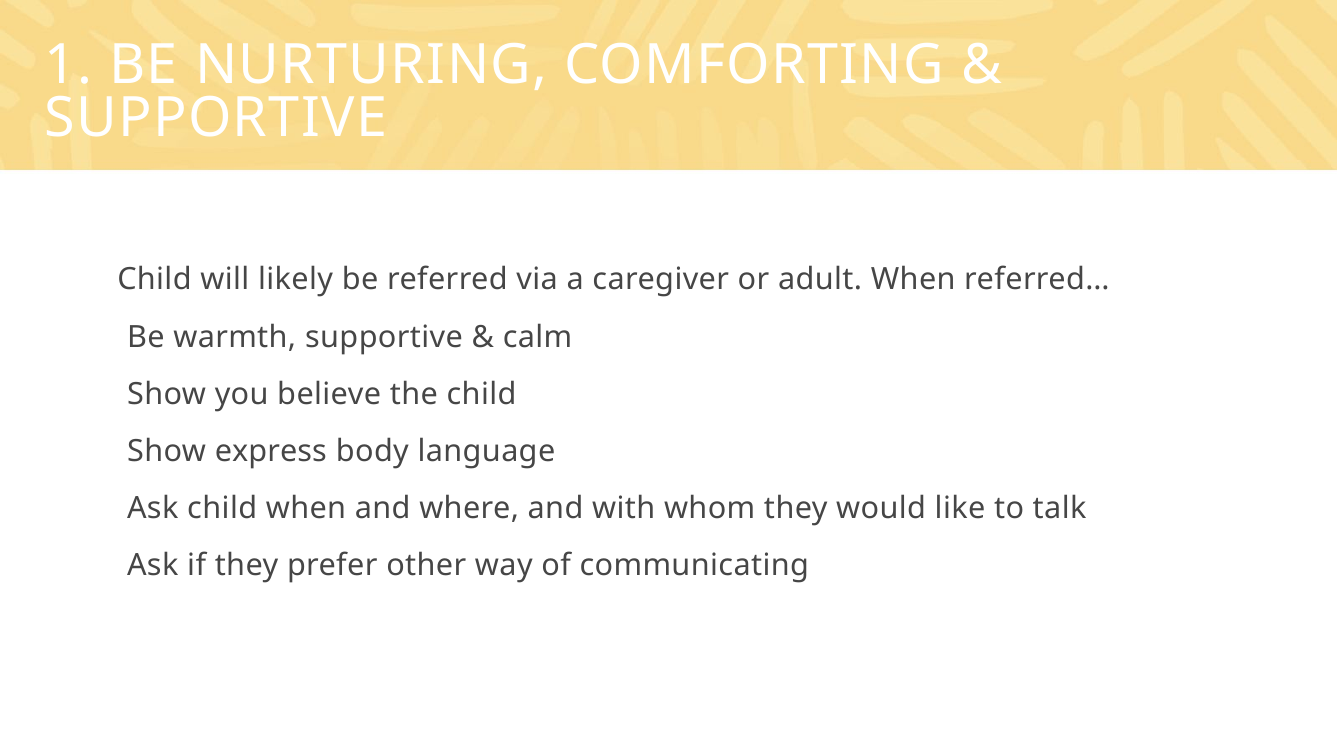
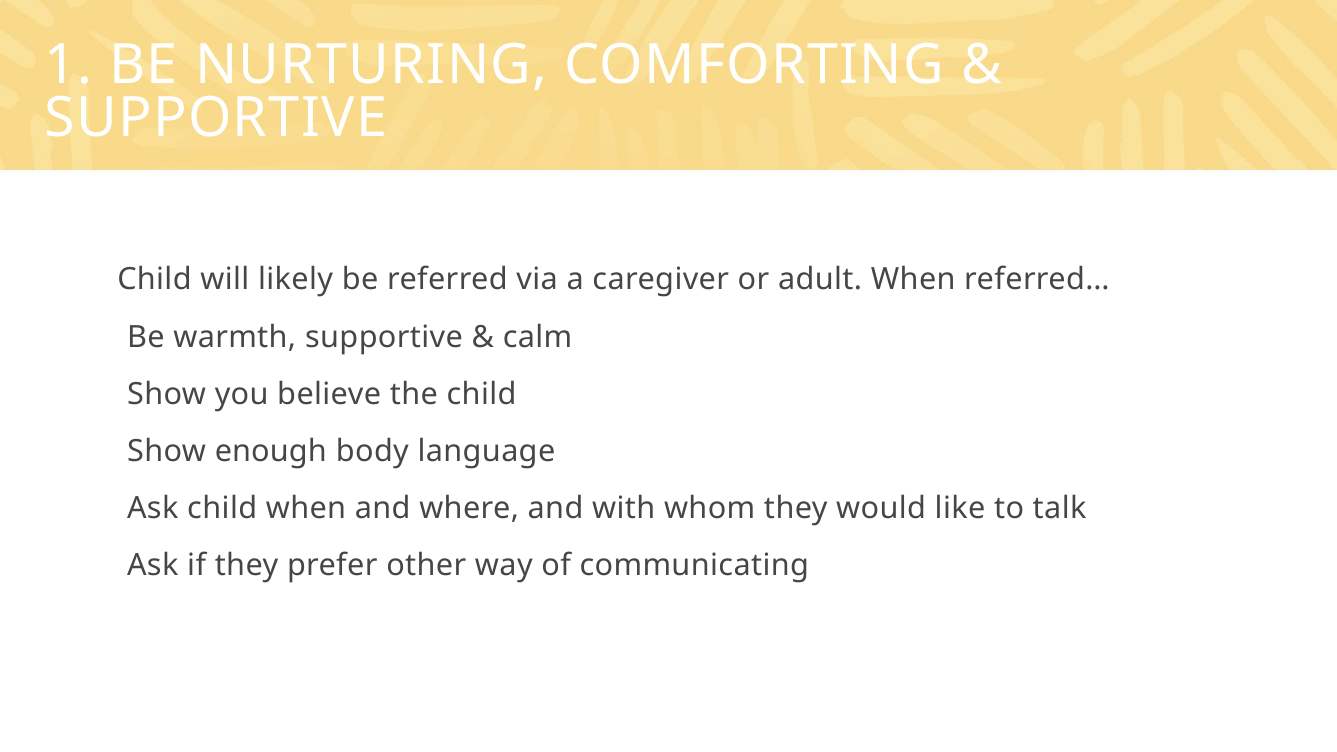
express: express -> enough
